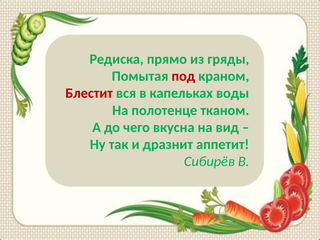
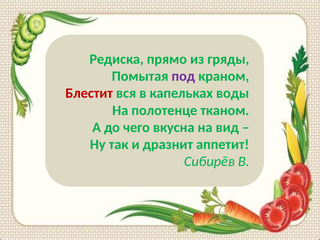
под colour: red -> purple
